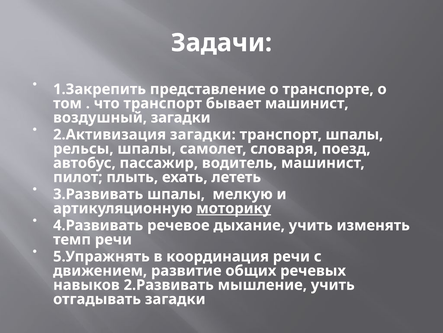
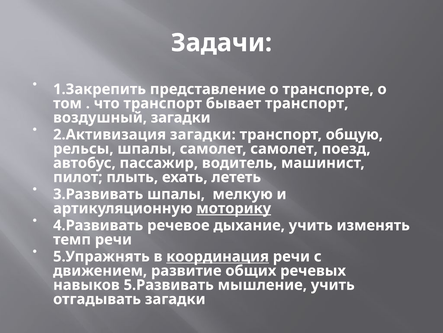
бывает машинист: машинист -> транспорт
транспорт шпалы: шпалы -> общую
самолет словаря: словаря -> самолет
координация underline: none -> present
2.Развивать: 2.Развивать -> 5.Развивать
